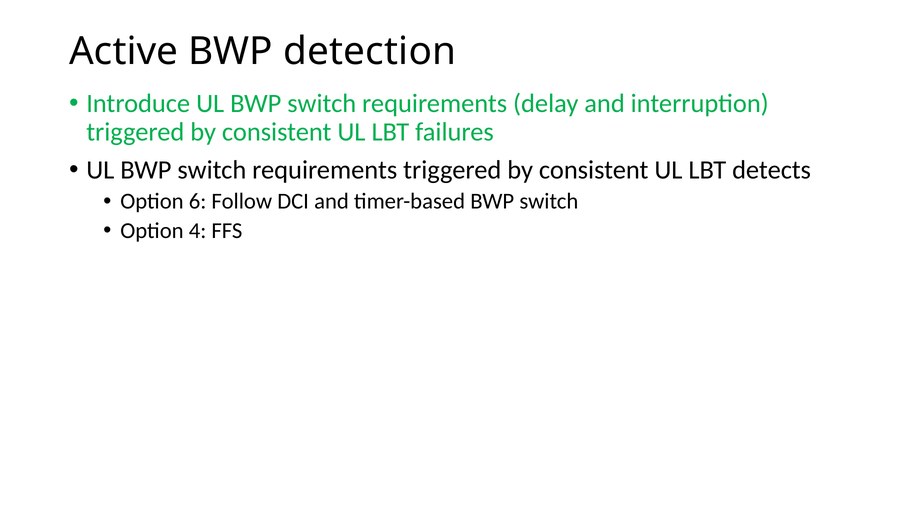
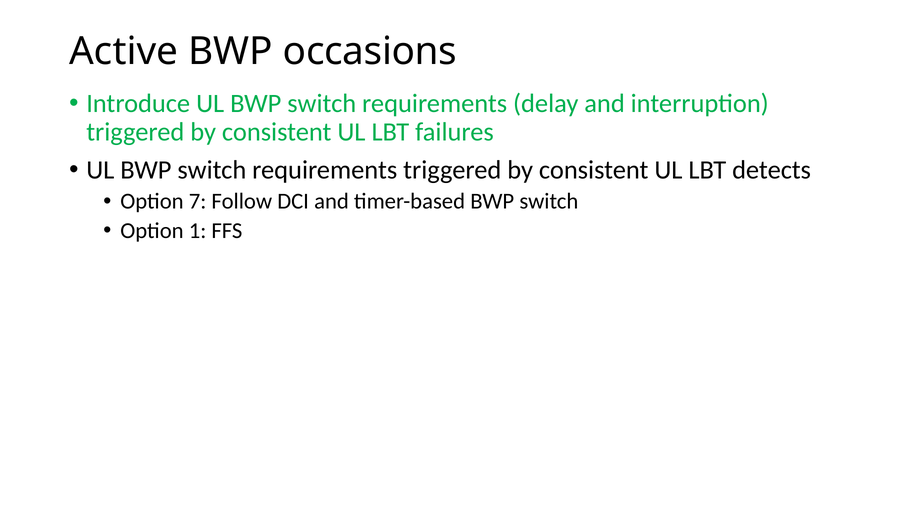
detection: detection -> occasions
6: 6 -> 7
4: 4 -> 1
